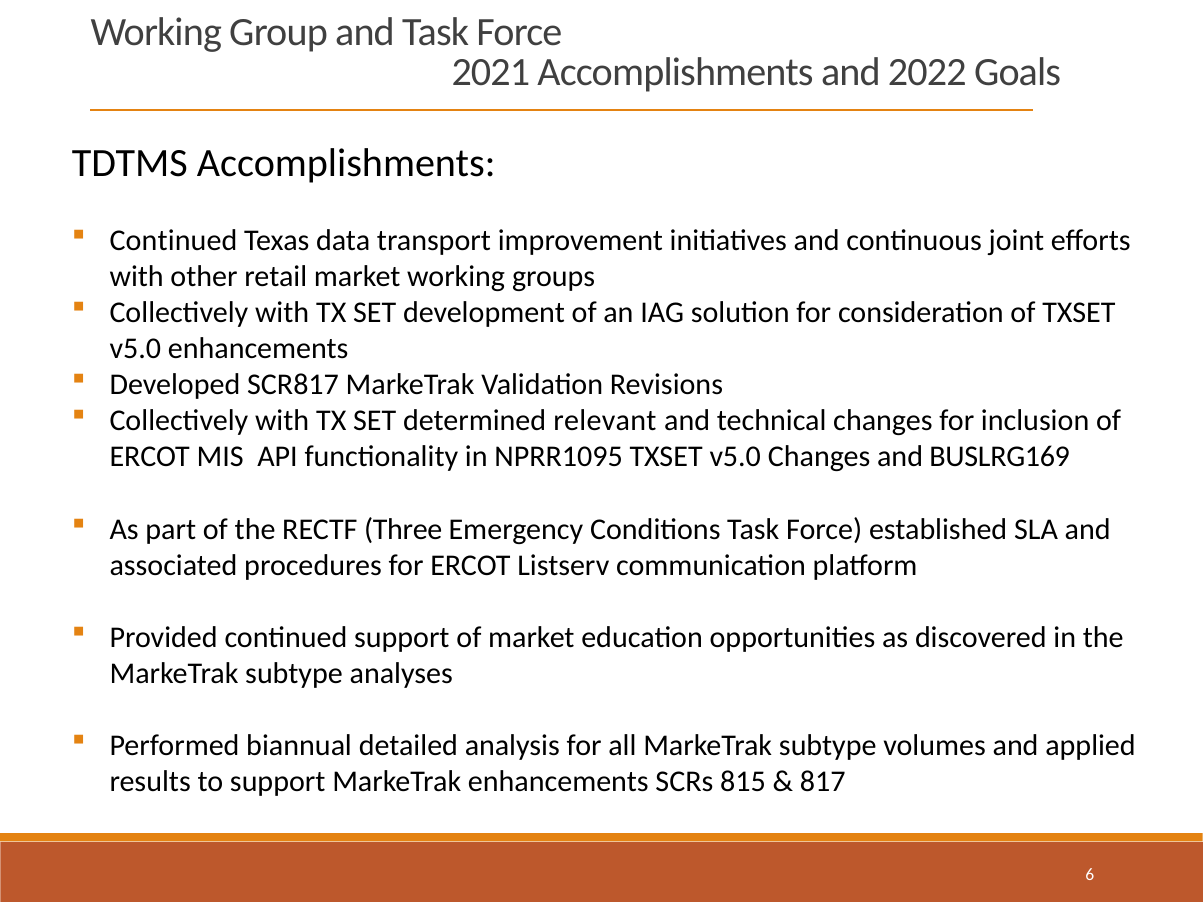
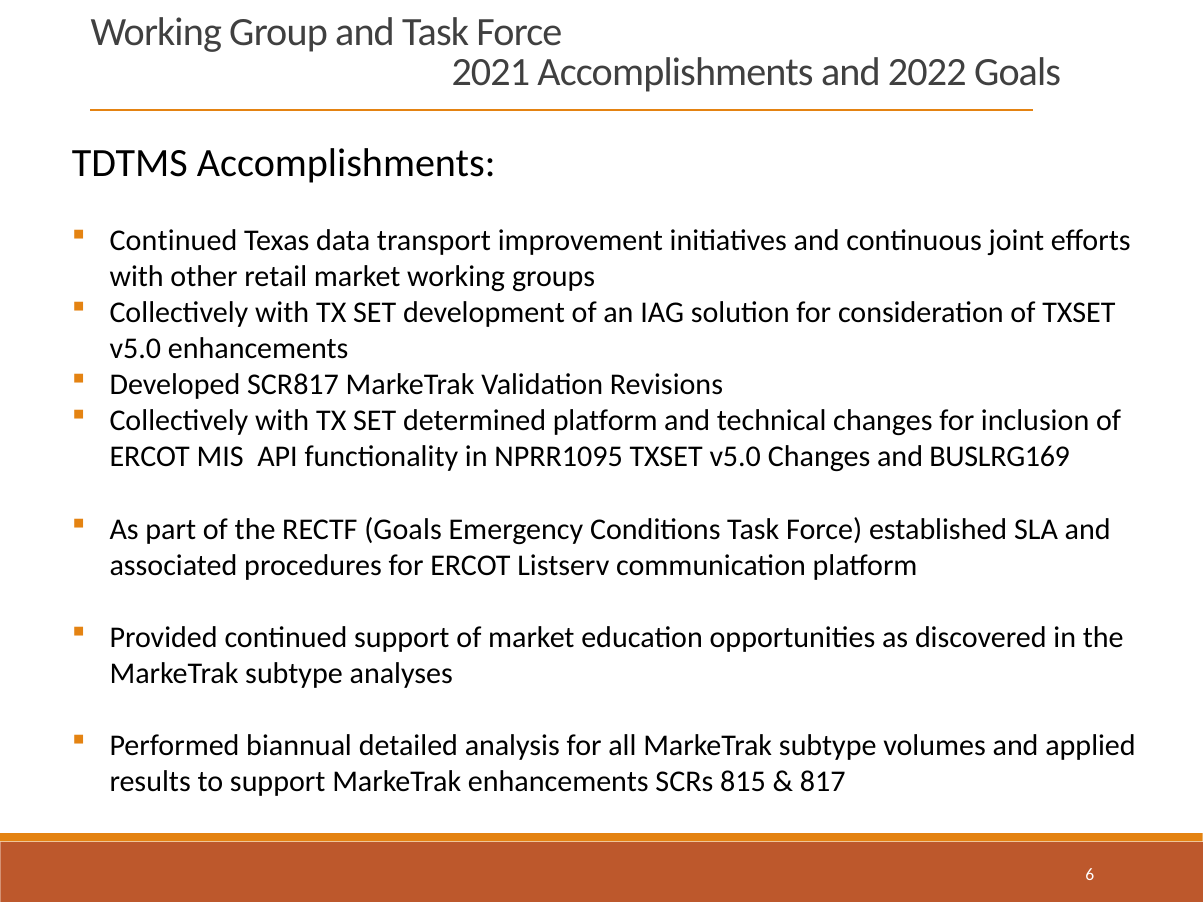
determined relevant: relevant -> platform
RECTF Three: Three -> Goals
